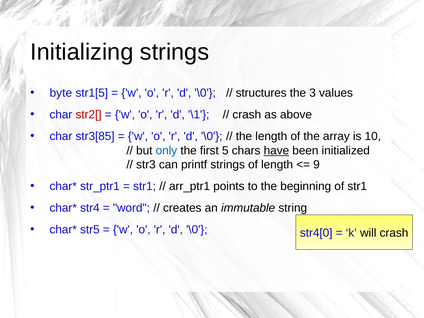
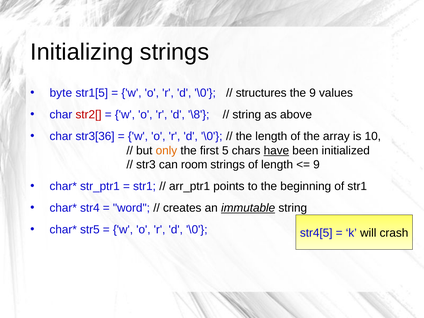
the 3: 3 -> 9
\1: \1 -> \8
crash at (247, 115): crash -> string
str3[85: str3[85 -> str3[36
only colour: blue -> orange
printf: printf -> room
immutable underline: none -> present
str4[0: str4[0 -> str4[5
